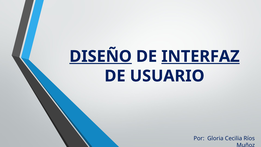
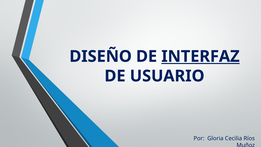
DISEÑO underline: present -> none
